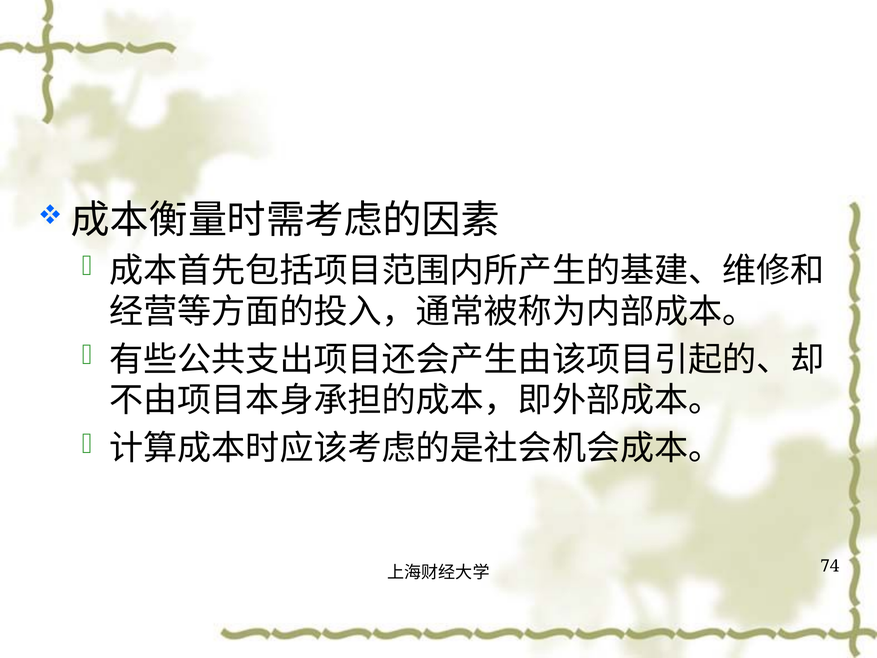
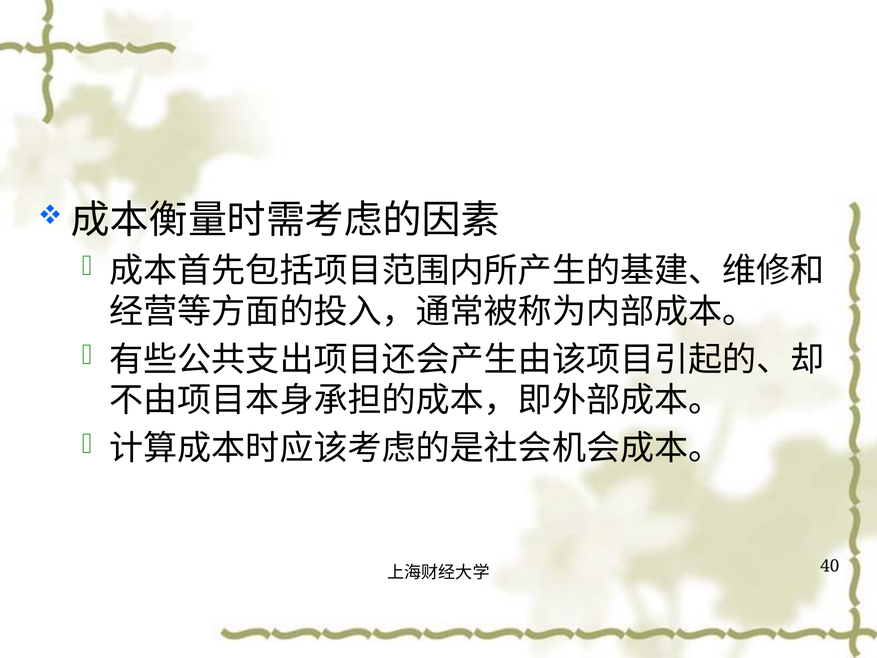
74: 74 -> 40
